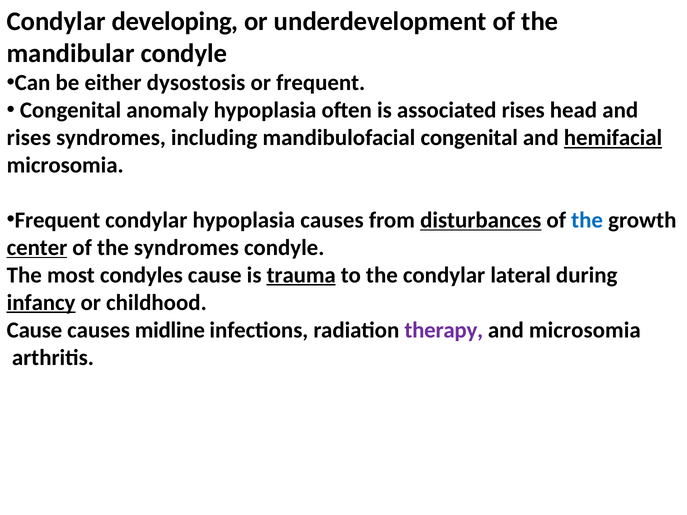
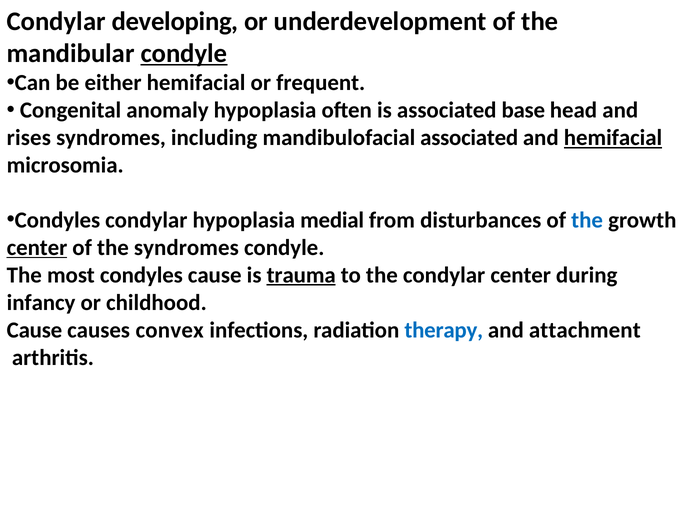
condyle at (184, 53) underline: none -> present
either dysostosis: dysostosis -> hemifacial
associated rises: rises -> base
mandibulofacial congenital: congenital -> associated
Frequent at (57, 220): Frequent -> Condyles
hypoplasia causes: causes -> medial
disturbances underline: present -> none
condylar lateral: lateral -> center
infancy underline: present -> none
midline: midline -> convex
therapy colour: purple -> blue
and microsomia: microsomia -> attachment
